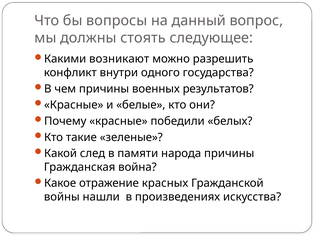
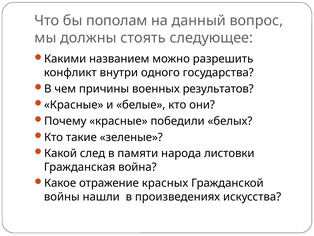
вопросы: вопросы -> пополам
возникают: возникают -> названием
народа причины: причины -> листовки
